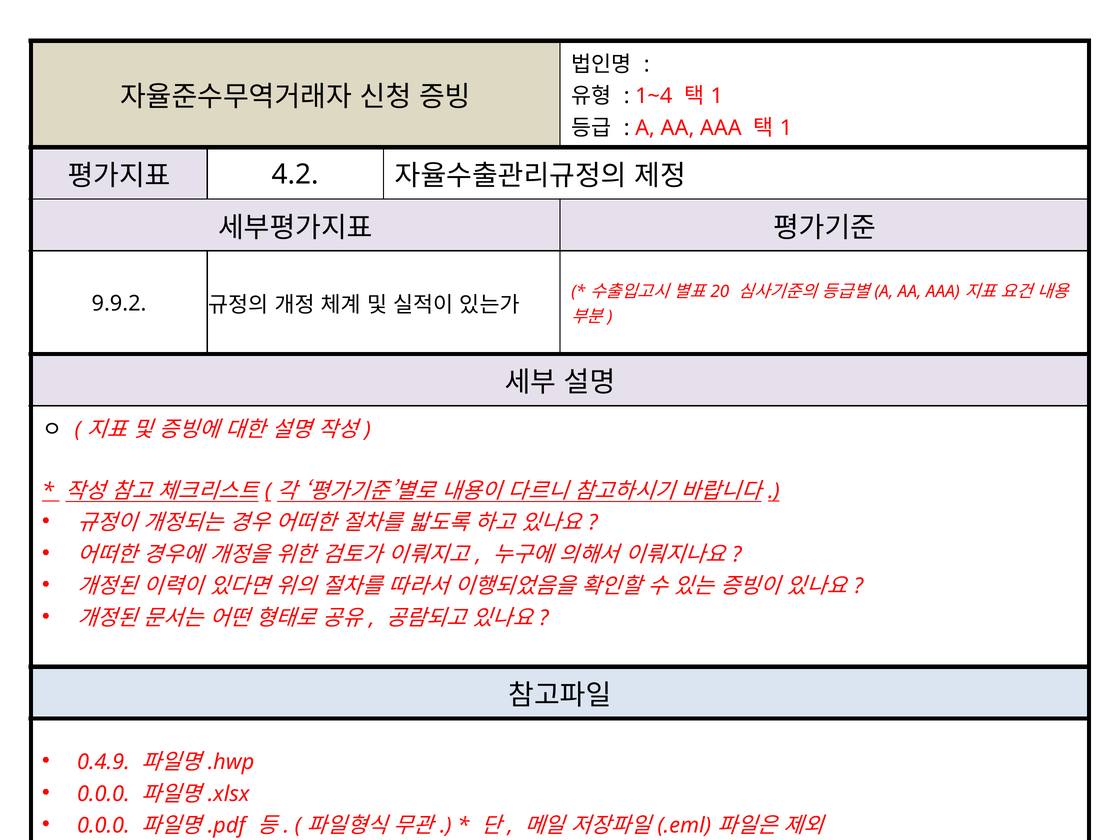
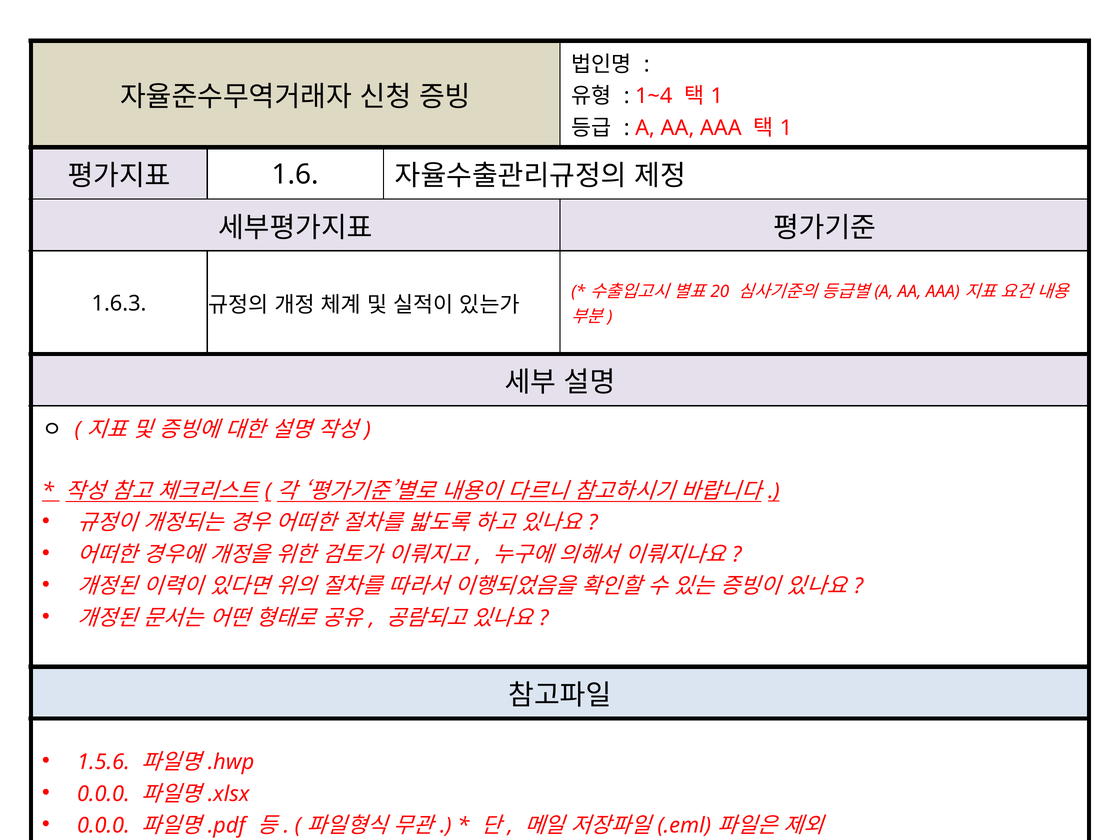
4.2: 4.2 -> 1.6
9.9.2: 9.9.2 -> 1.6.3
0.4.9: 0.4.9 -> 1.5.6
